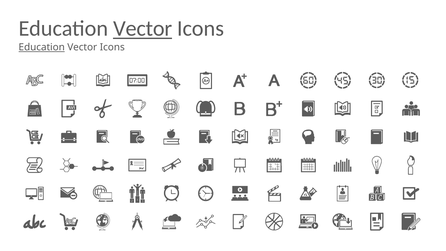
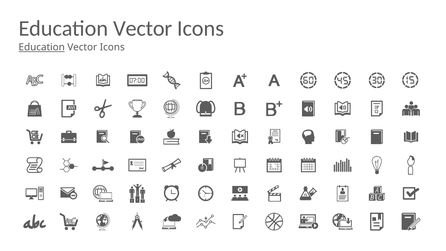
Vector at (143, 29) underline: present -> none
